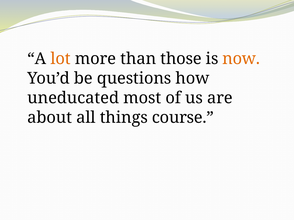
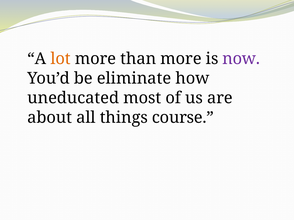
than those: those -> more
now colour: orange -> purple
questions: questions -> eliminate
